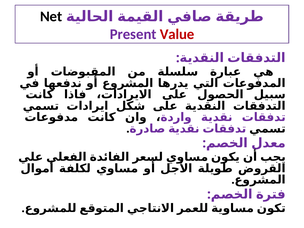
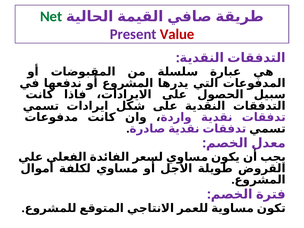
Net colour: black -> green
